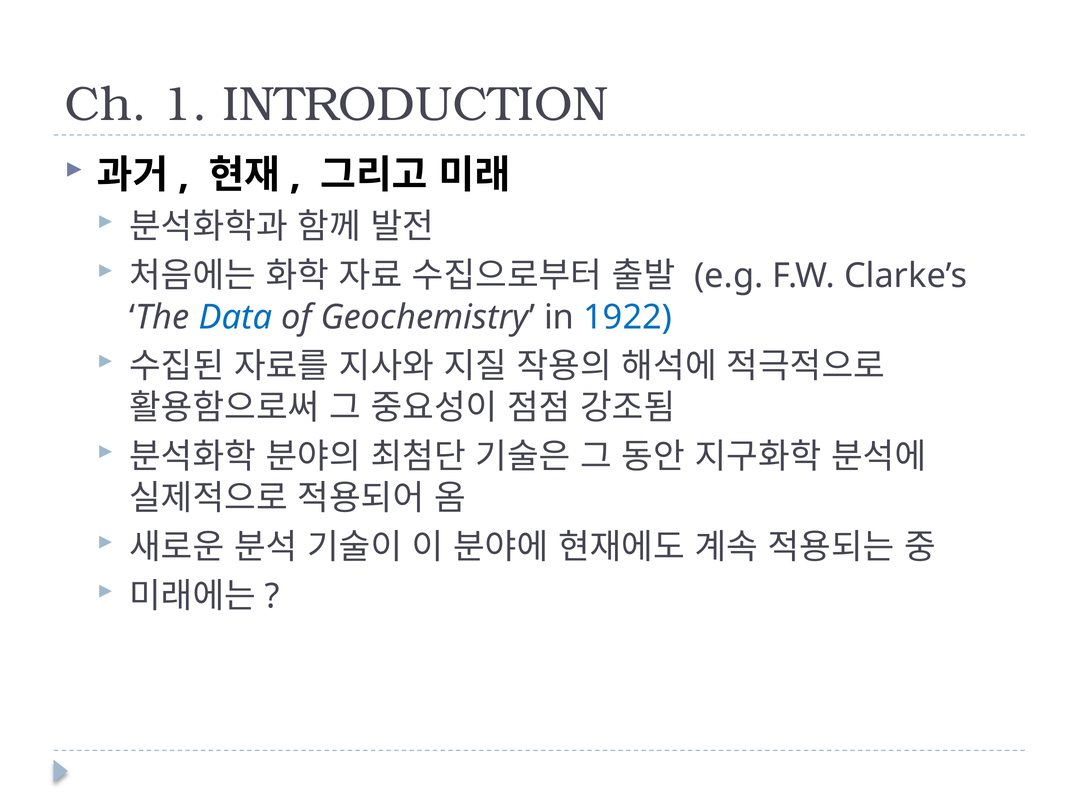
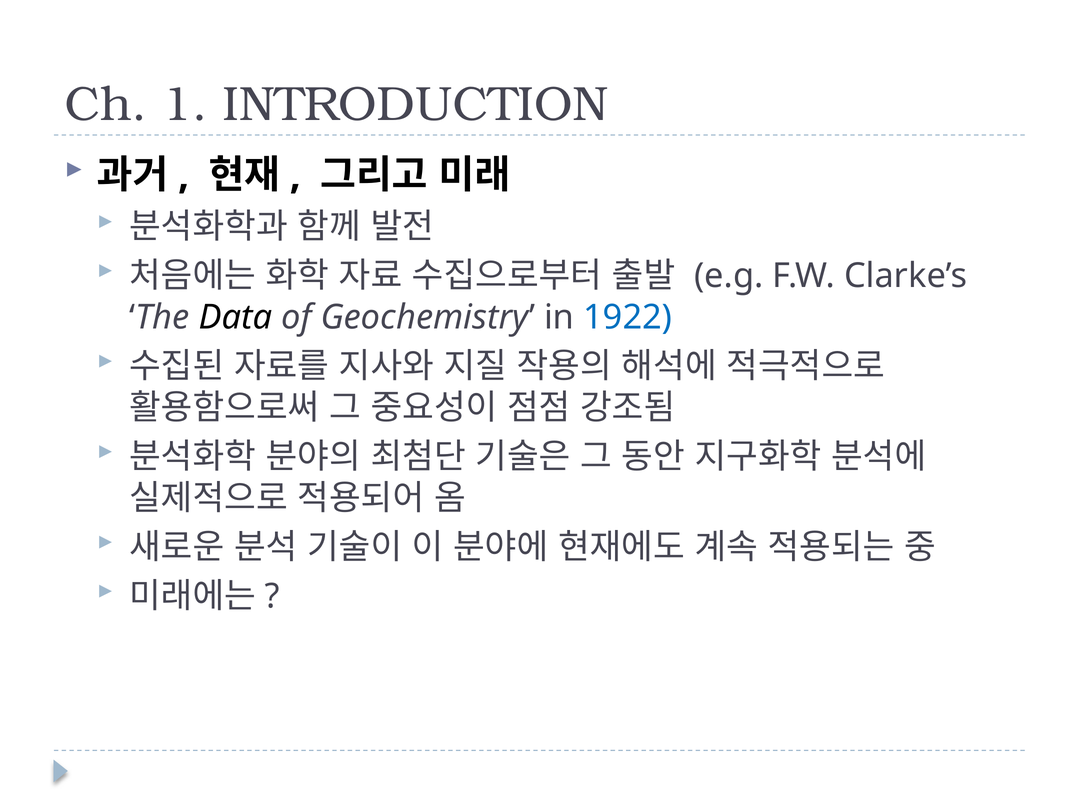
Data colour: blue -> black
